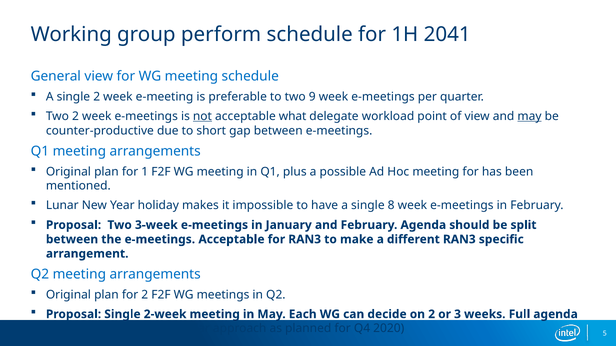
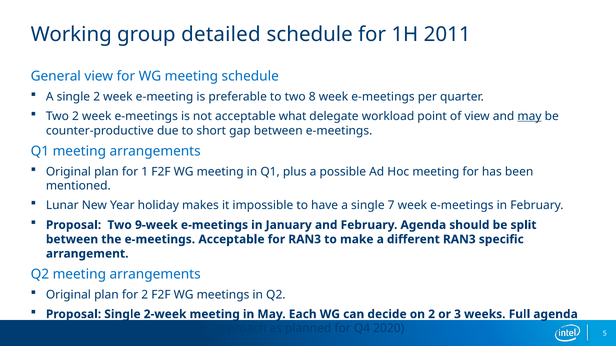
perform: perform -> detailed
2041: 2041 -> 2011
9: 9 -> 8
not underline: present -> none
8: 8 -> 7
3-week: 3-week -> 9-week
